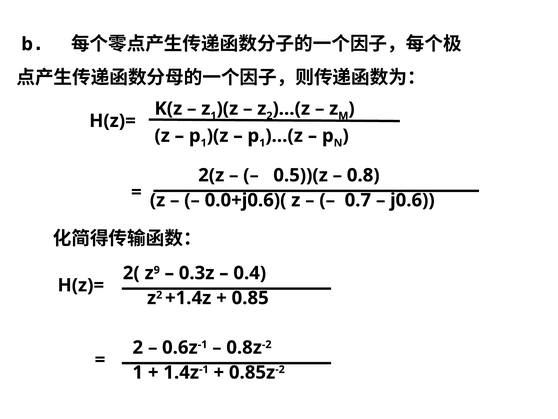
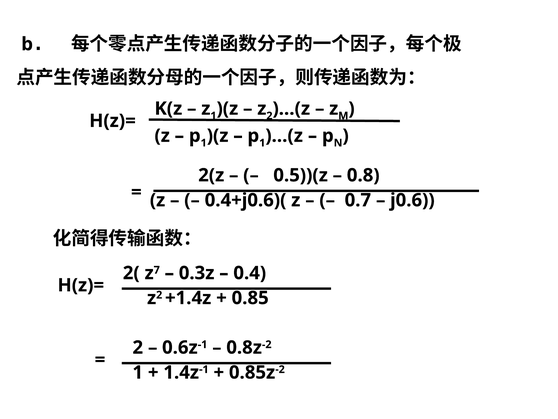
0.0+j0.6)(: 0.0+j0.6)( -> 0.4+j0.6)(
9: 9 -> 7
